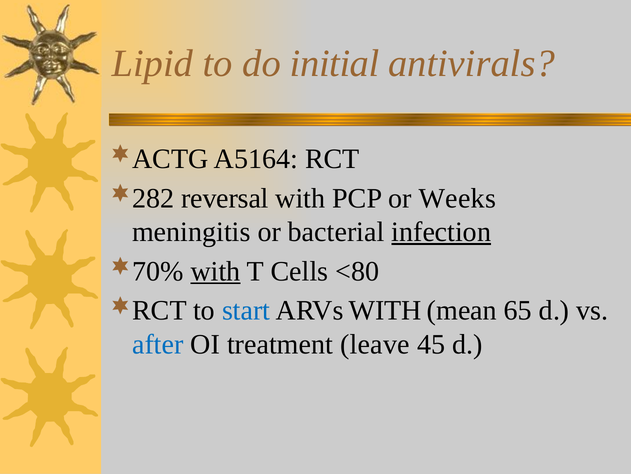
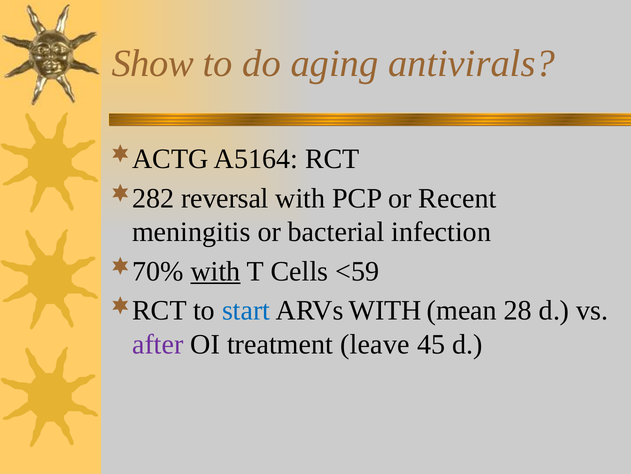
Lipid: Lipid -> Show
initial: initial -> aging
Weeks: Weeks -> Recent
infection underline: present -> none
<80: <80 -> <59
65: 65 -> 28
after colour: blue -> purple
